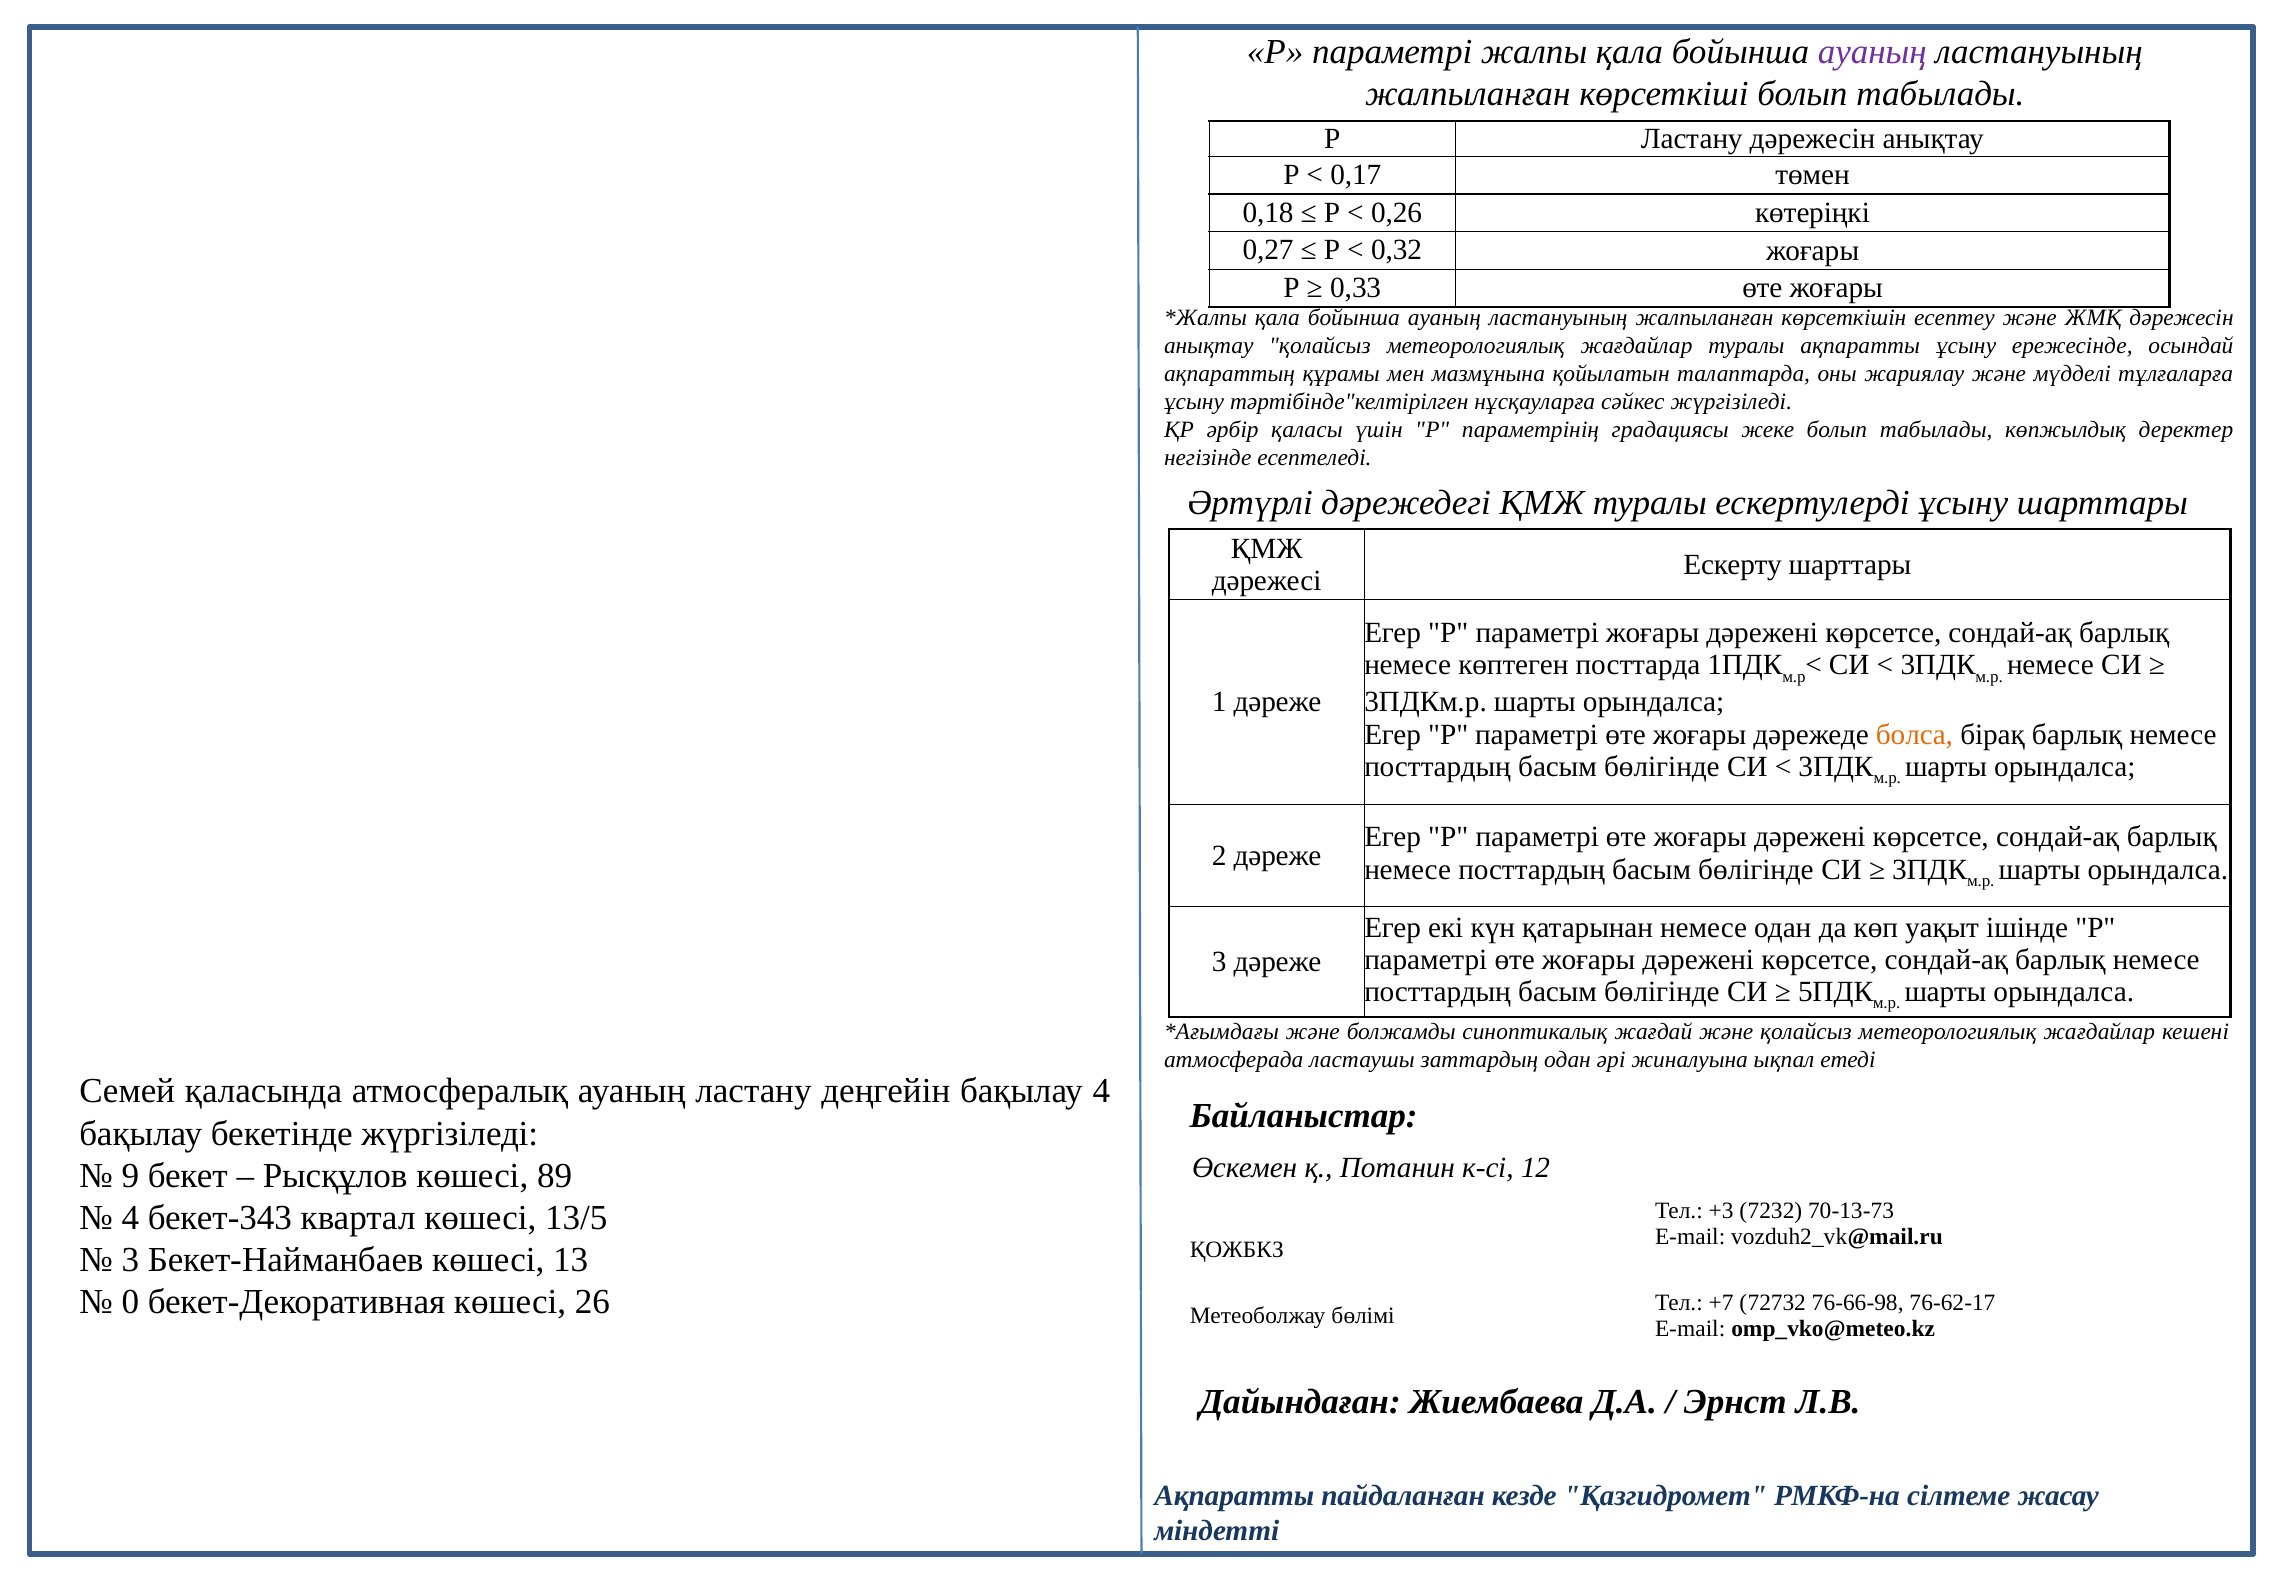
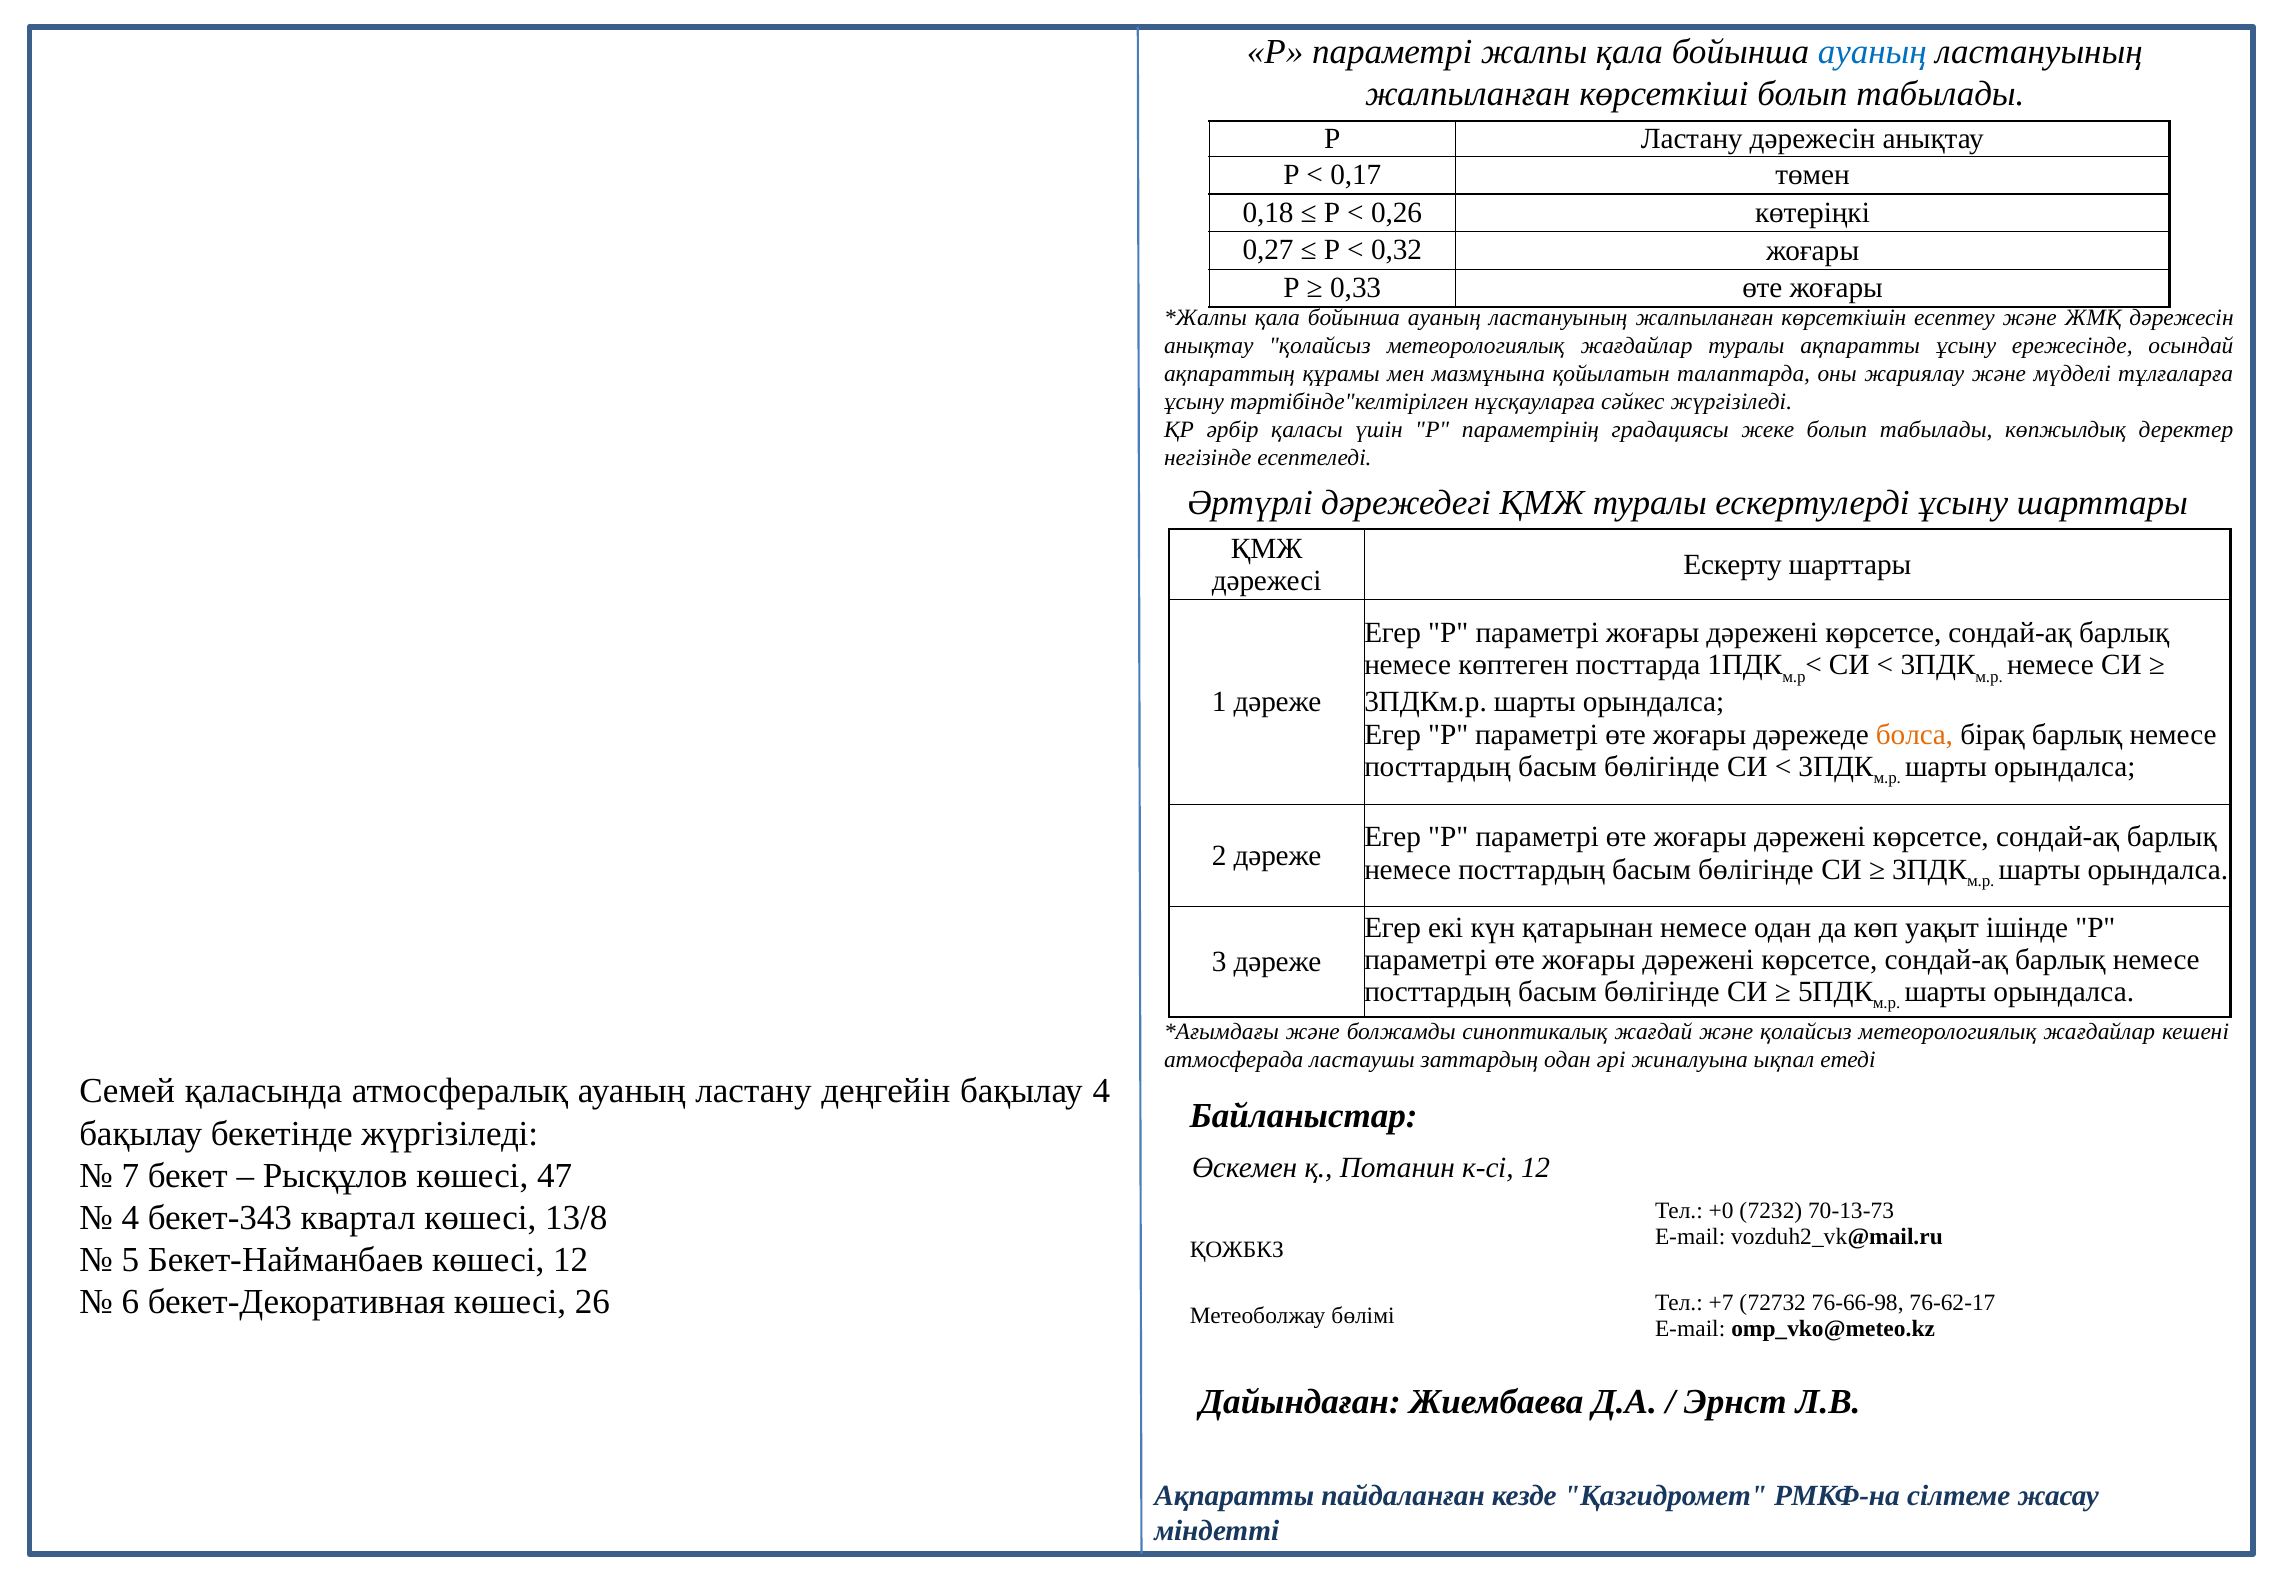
ауаның at (1872, 52) colour: purple -> blue
9: 9 -> 7
89: 89 -> 47
+3: +3 -> +0
13/5: 13/5 -> 13/8
3 at (130, 1260): 3 -> 5
көшесі 13: 13 -> 12
0: 0 -> 6
